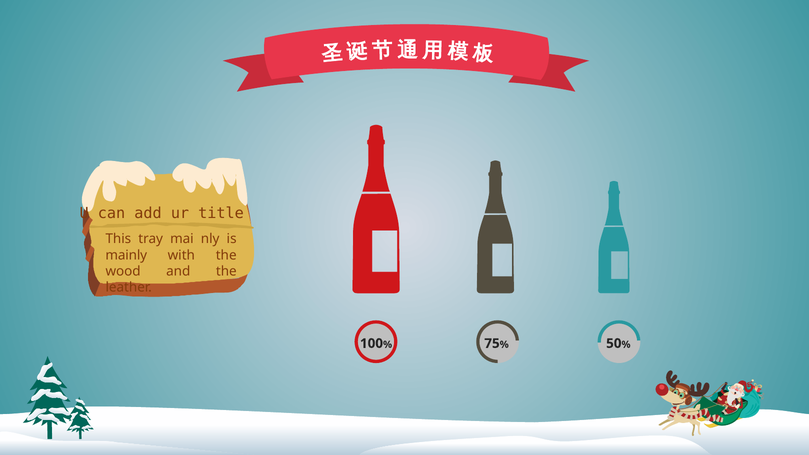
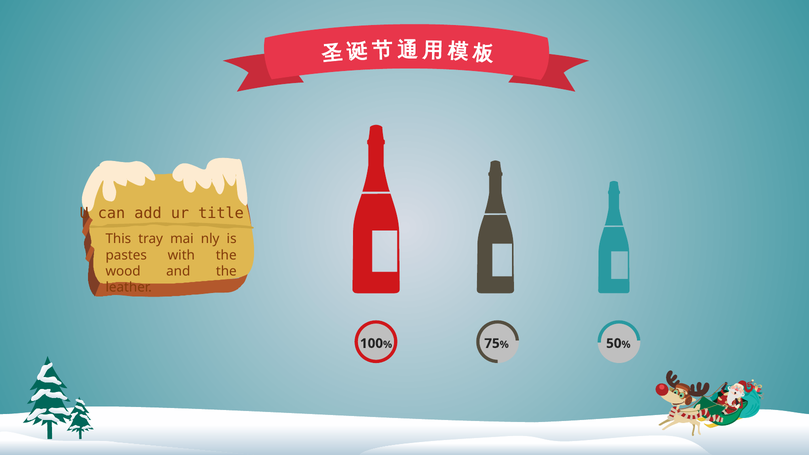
mainly: mainly -> pastes
